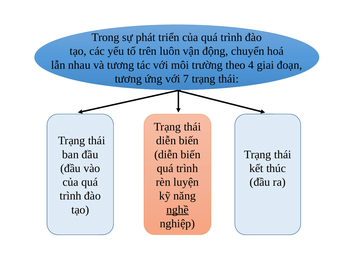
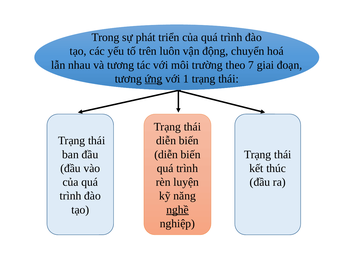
4: 4 -> 7
ứng underline: none -> present
7: 7 -> 1
